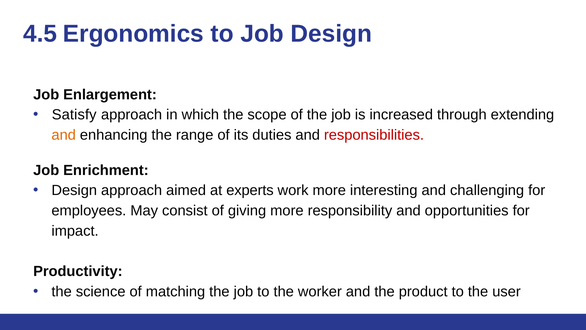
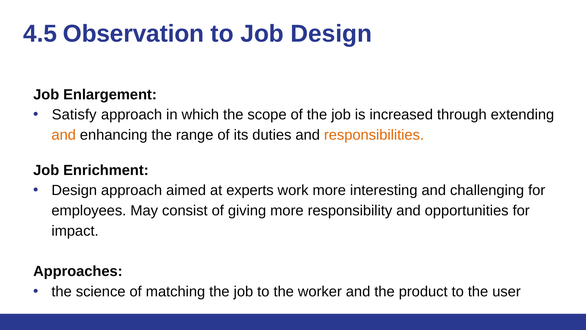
Ergonomics: Ergonomics -> Observation
responsibilities colour: red -> orange
Productivity: Productivity -> Approaches
